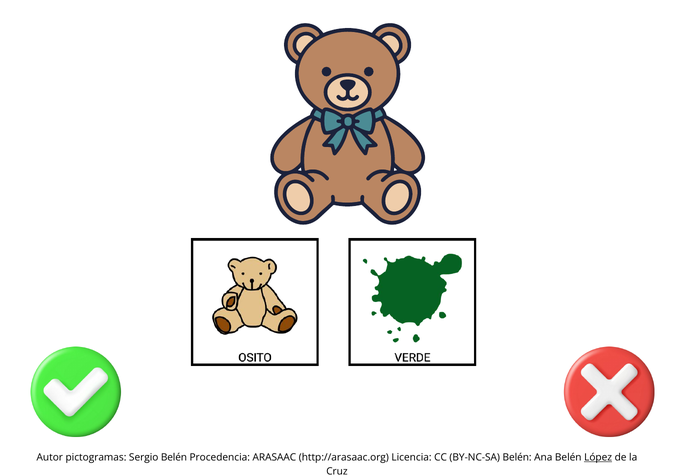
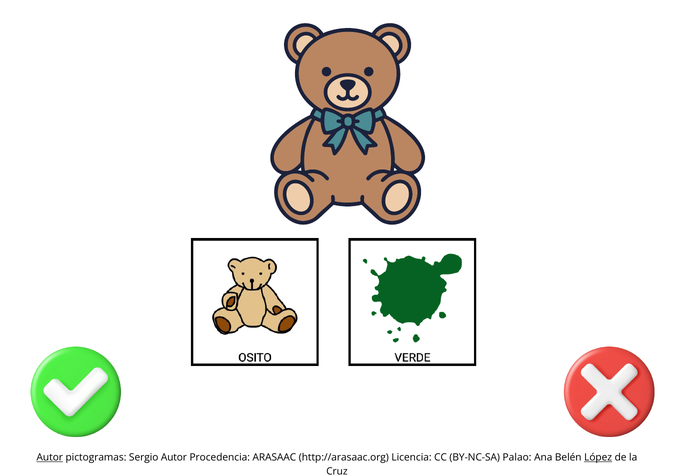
Autor at (50, 458) underline: none -> present
Sergio Belén: Belén -> Autor
BY-NC-SA Belén: Belén -> Palao
